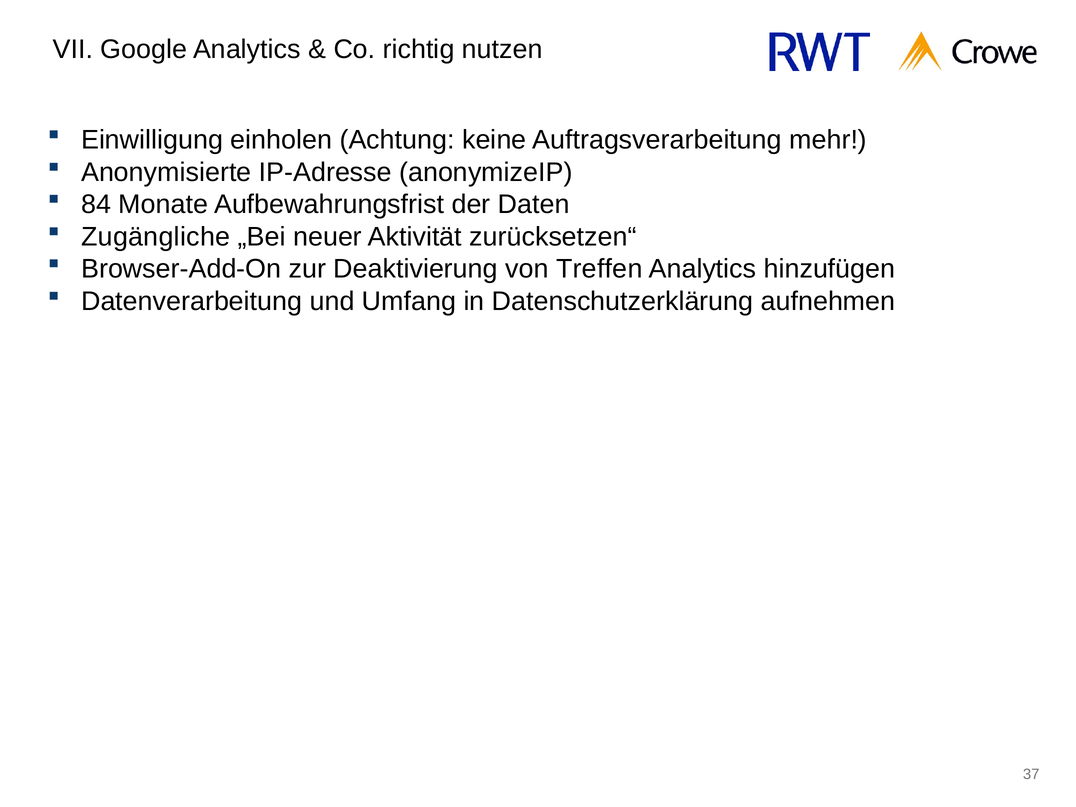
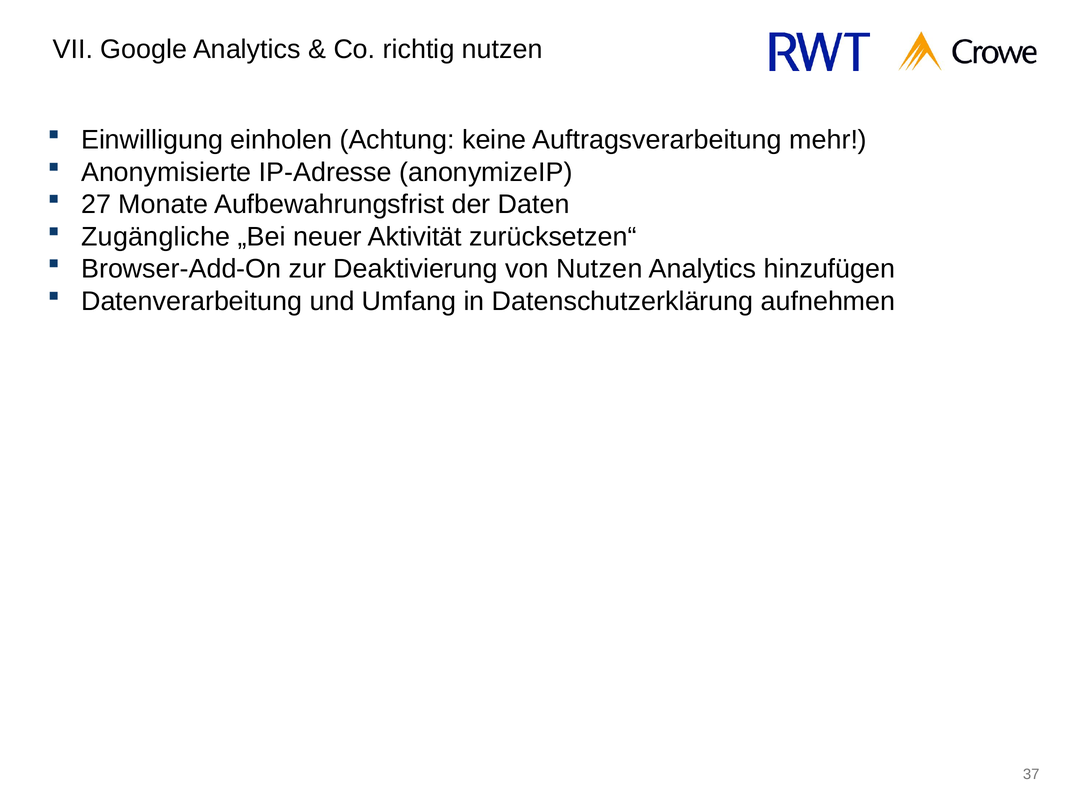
84: 84 -> 27
von Treffen: Treffen -> Nutzen
